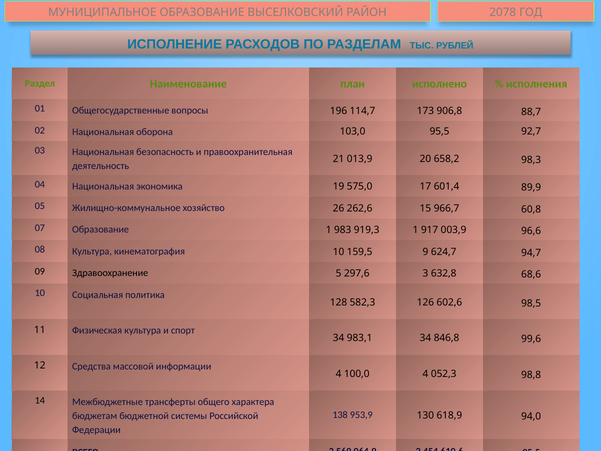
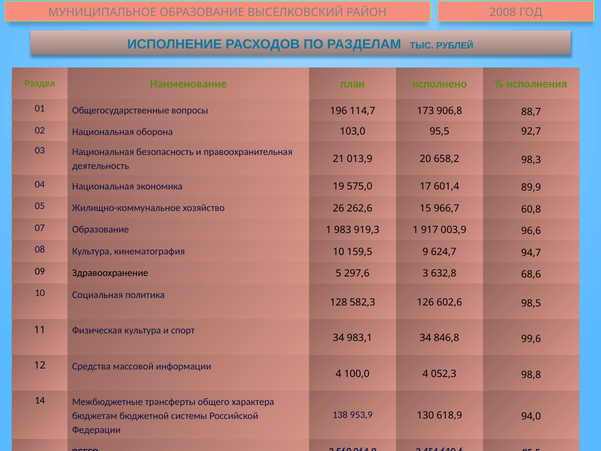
2078: 2078 -> 2008
